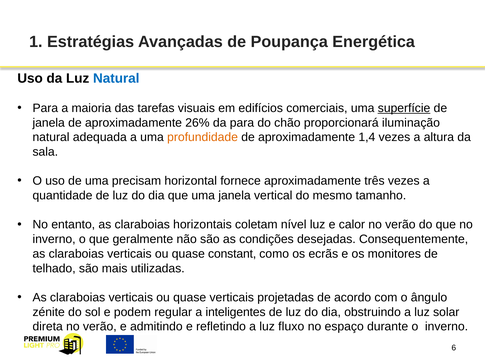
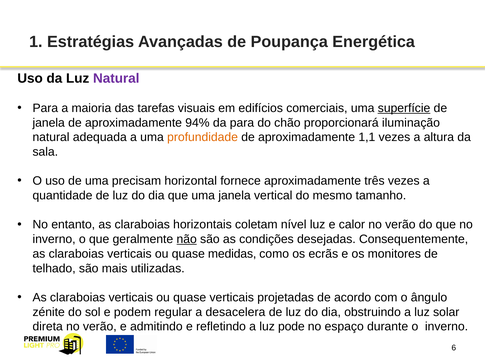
Natural at (116, 78) colour: blue -> purple
26%: 26% -> 94%
1,4: 1,4 -> 1,1
não underline: none -> present
constant: constant -> medidas
inteligentes: inteligentes -> desacelera
fluxo: fluxo -> pode
